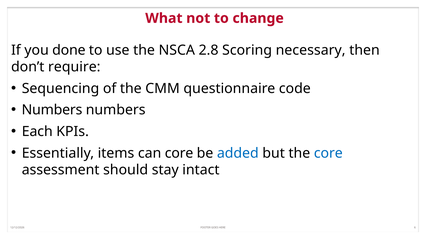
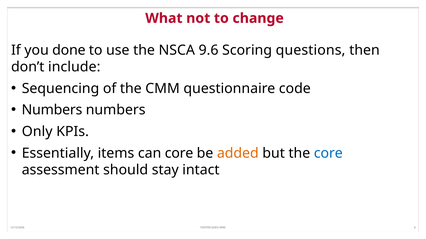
2.8: 2.8 -> 9.6
necessary: necessary -> questions
require: require -> include
Each: Each -> Only
added colour: blue -> orange
